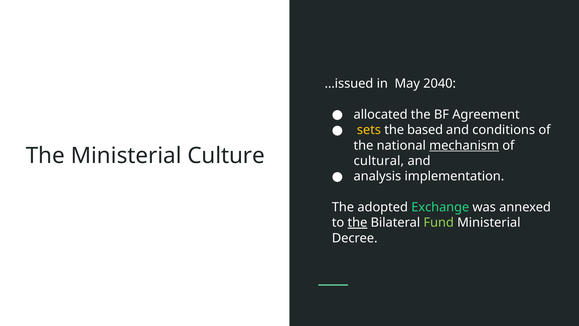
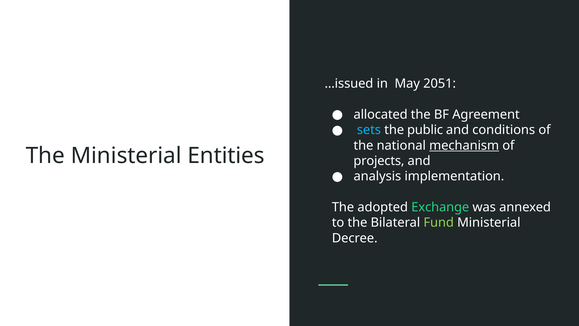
2040: 2040 -> 2051
sets colour: yellow -> light blue
based: based -> public
Culture: Culture -> Entities
cultural: cultural -> projects
the at (357, 222) underline: present -> none
